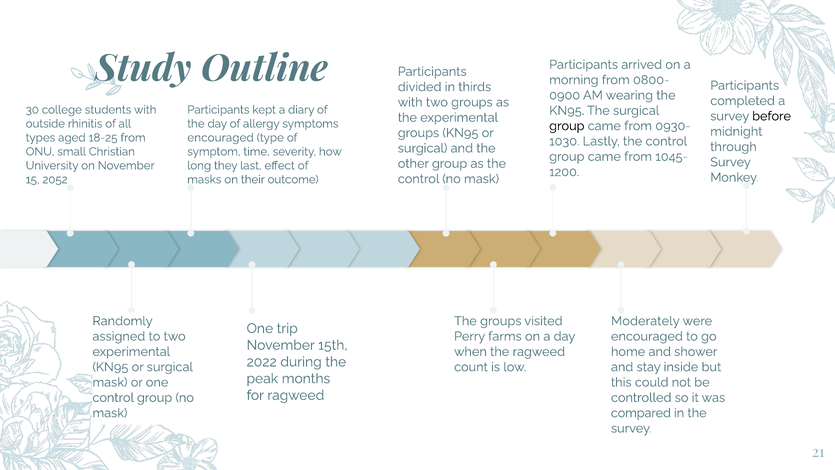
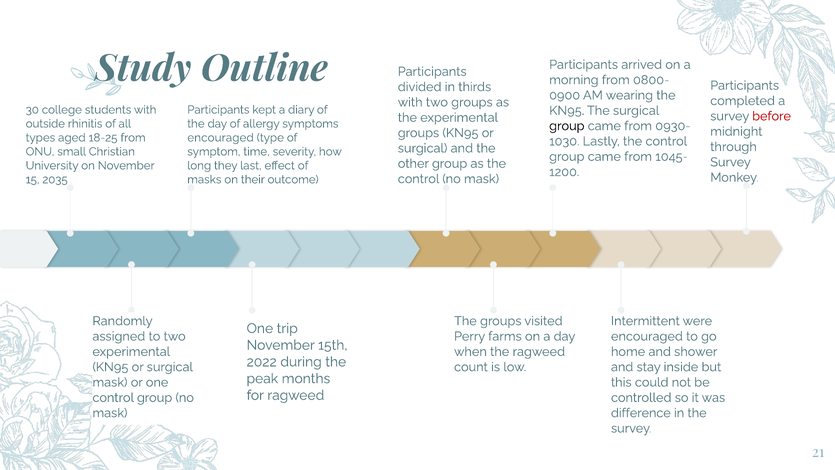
before colour: black -> red
2052: 2052 -> 2035
Moderately: Moderately -> Intermittent
compared: compared -> difference
